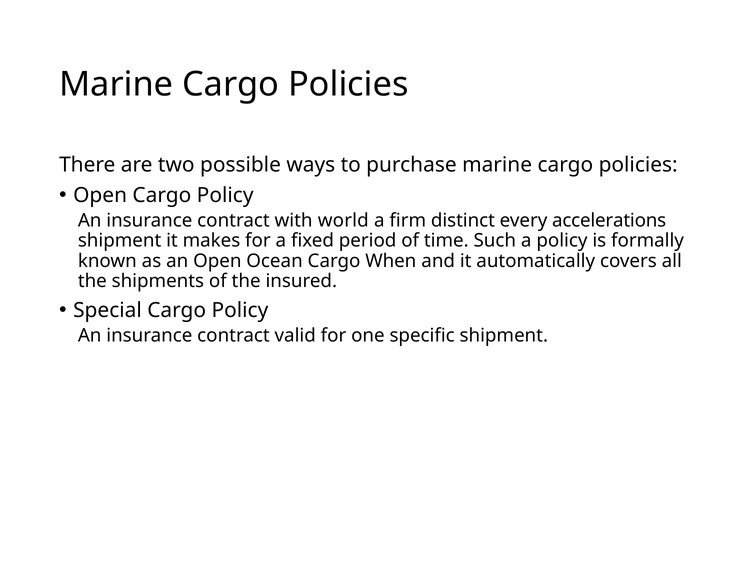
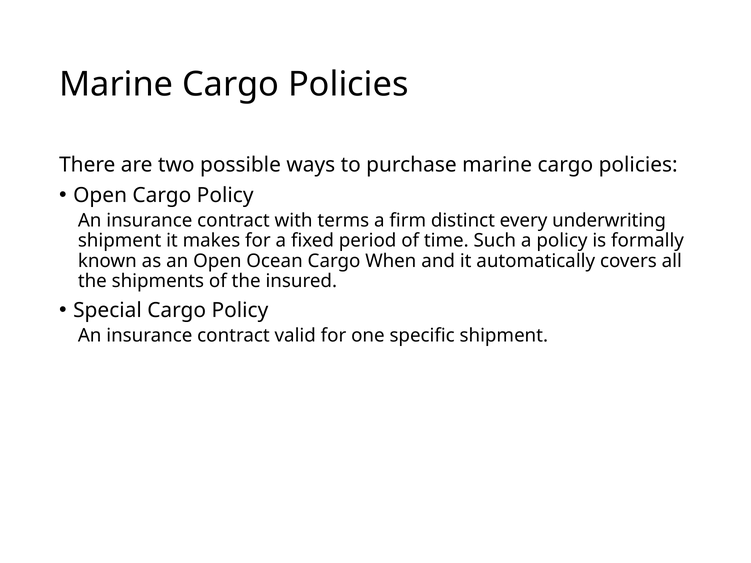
world: world -> terms
accelerations: accelerations -> underwriting
